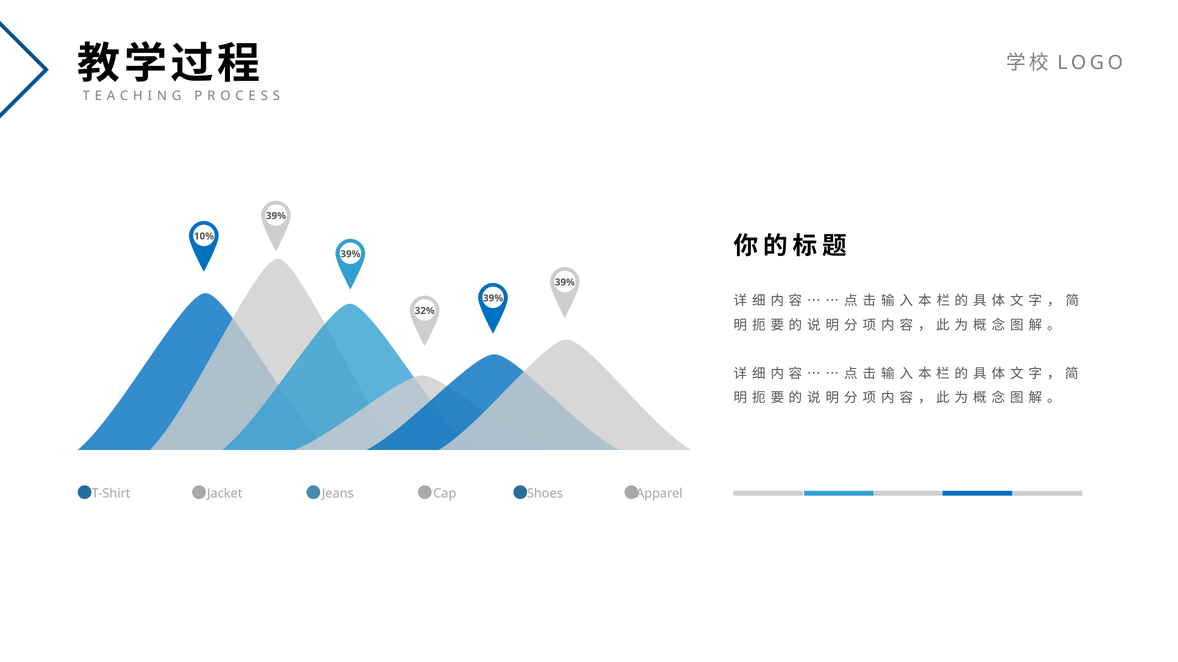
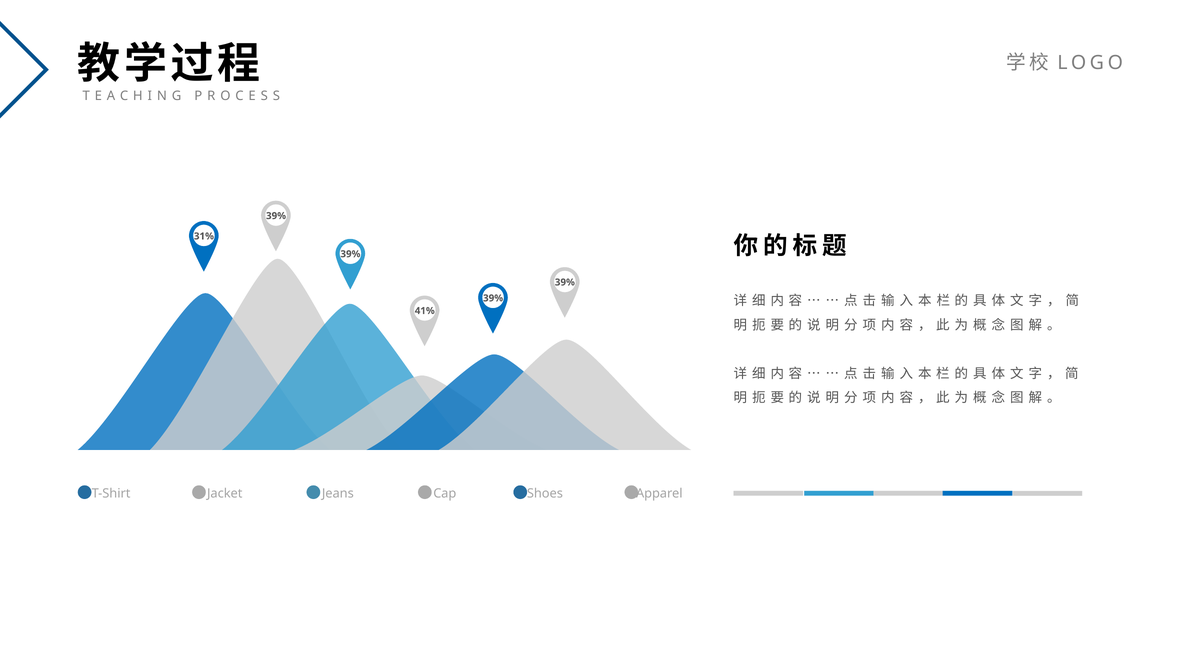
10%: 10% -> 31%
32%: 32% -> 41%
